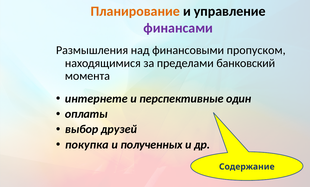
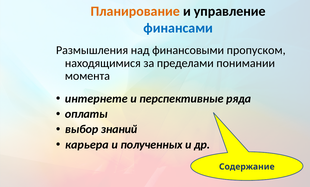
финансами colour: purple -> blue
банковский: банковский -> понимании
один: один -> ряда
друзей: друзей -> знаний
покупка: покупка -> карьера
